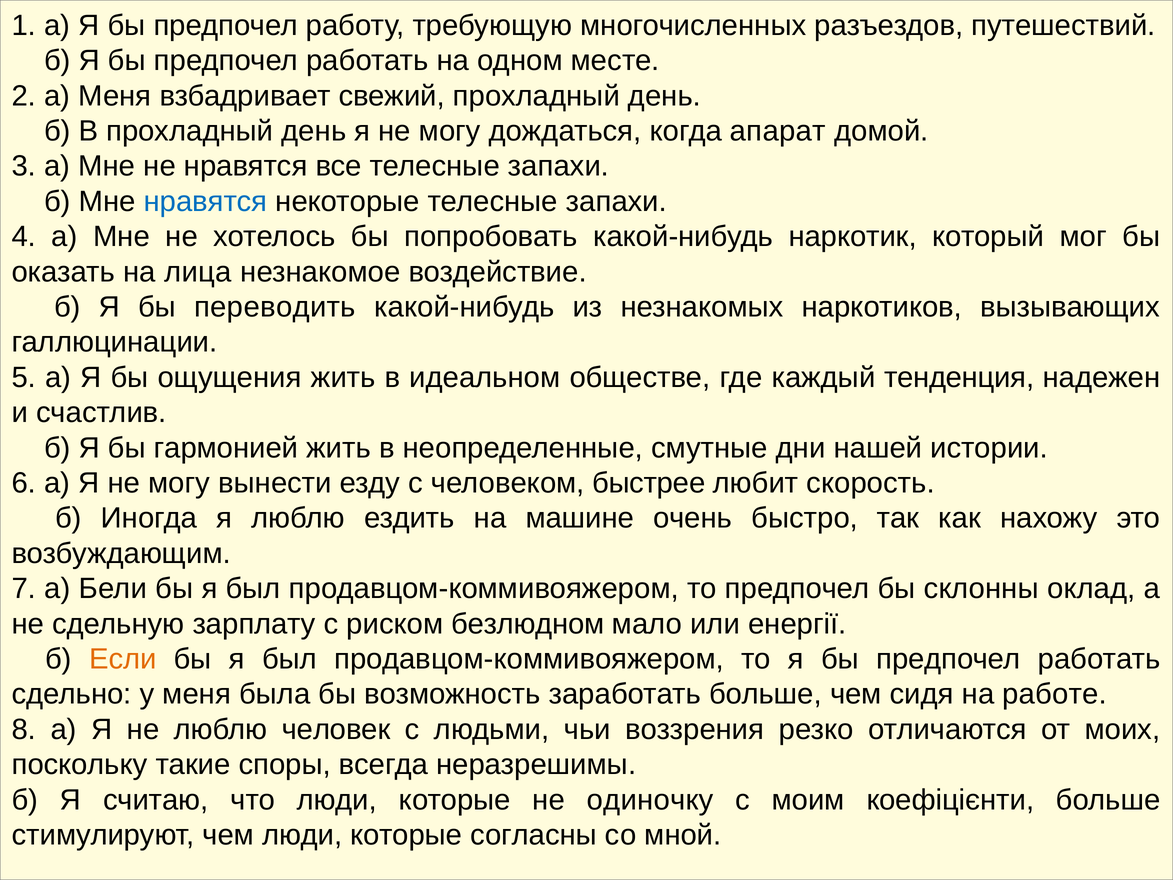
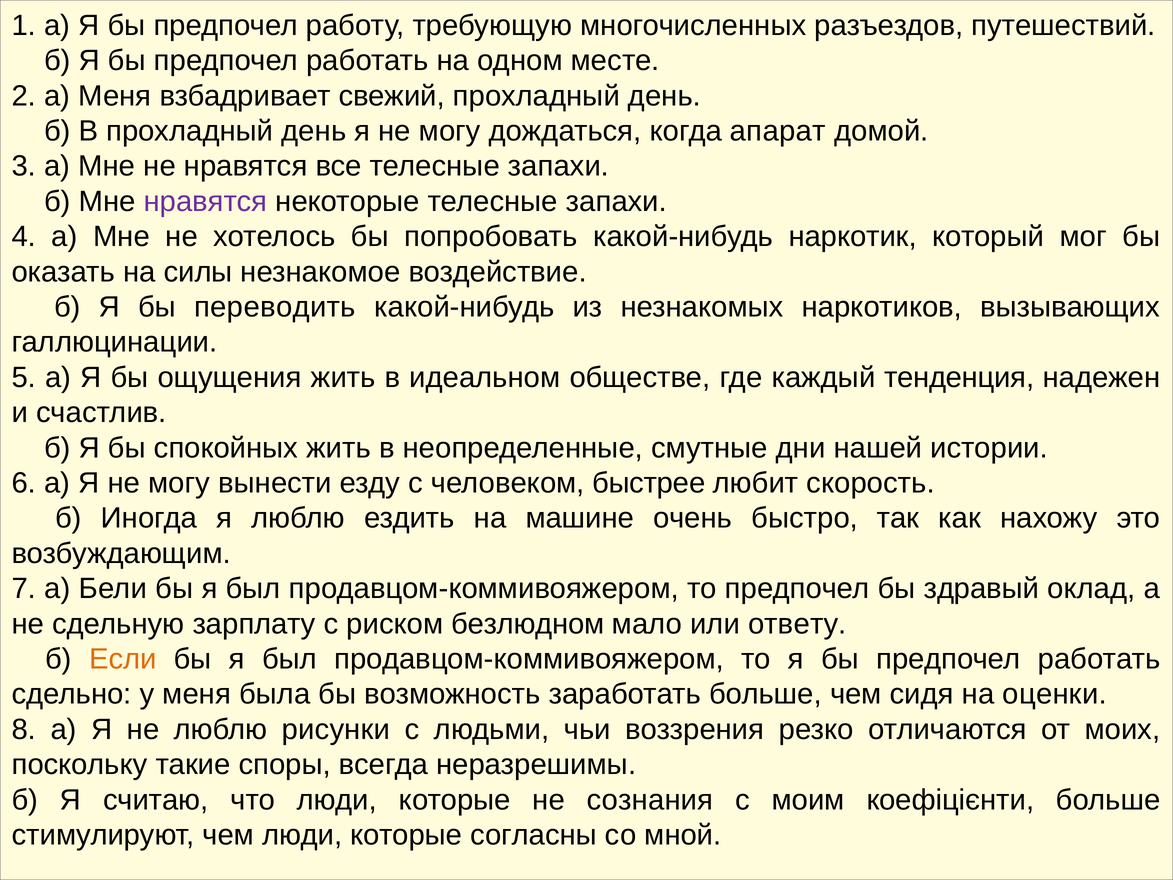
нравятся at (206, 201) colour: blue -> purple
лица: лица -> силы
гармонией: гармонией -> спокойных
склонны: склонны -> здравый
енергії: енергії -> ответу
работе: работе -> оценки
человек: человек -> рисунки
одиночку: одиночку -> сознания
